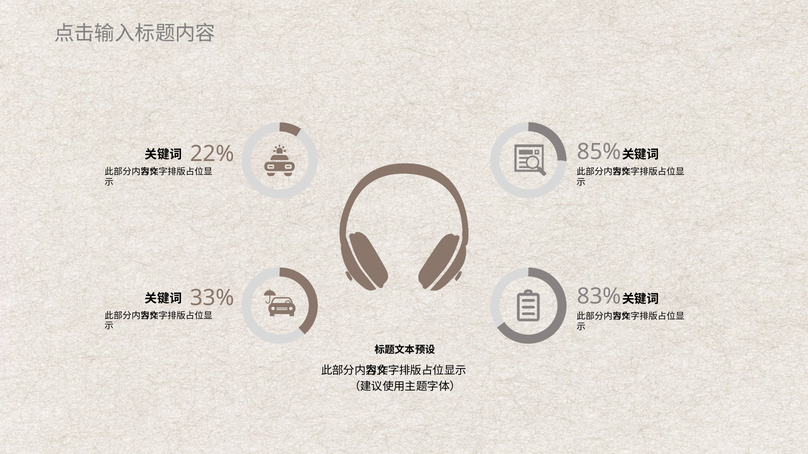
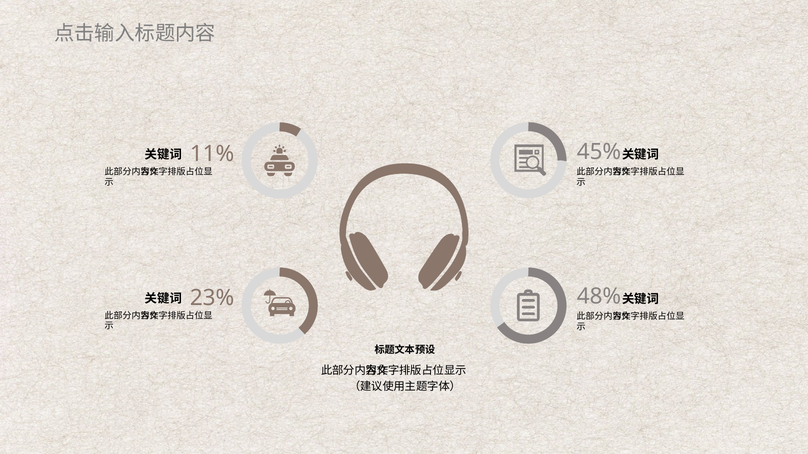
85%: 85% -> 45%
22%: 22% -> 11%
83%: 83% -> 48%
33%: 33% -> 23%
